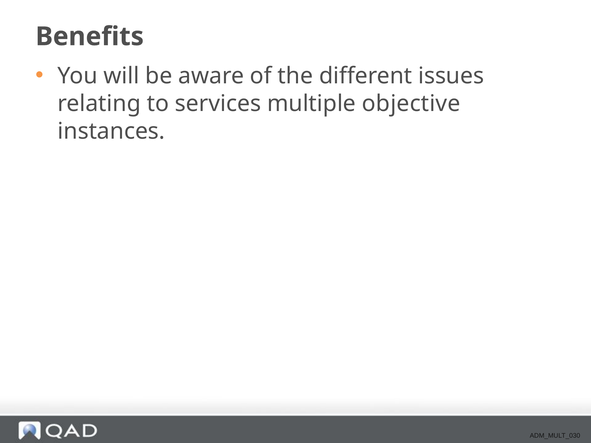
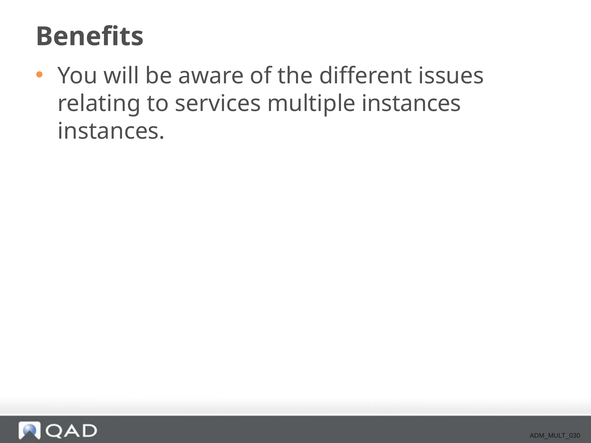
multiple objective: objective -> instances
